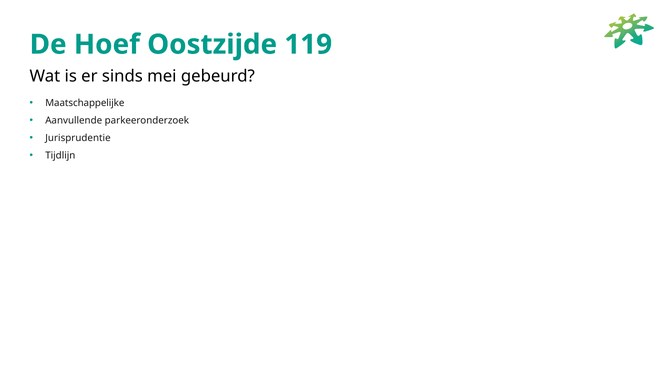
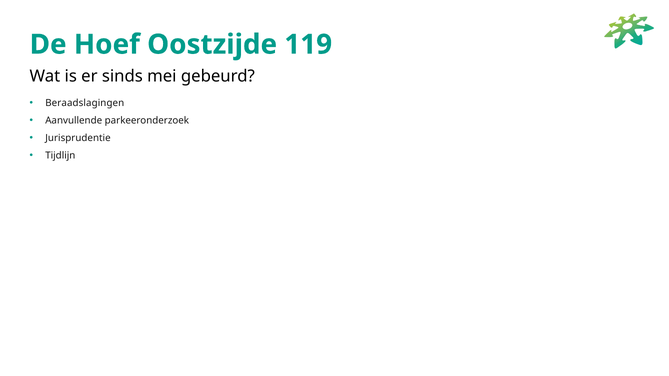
Maatschappelijke: Maatschappelijke -> Beraadslagingen
